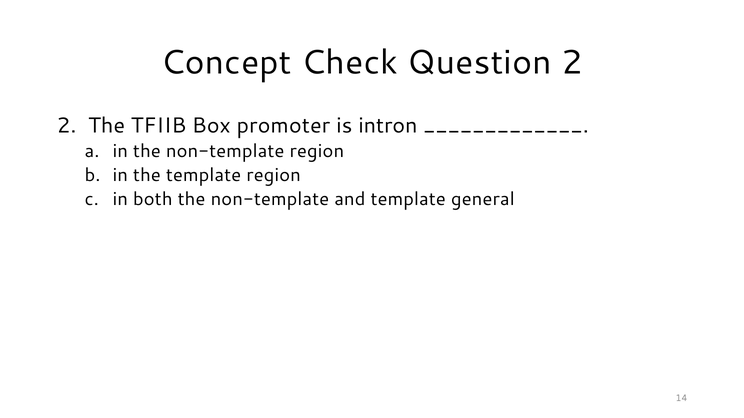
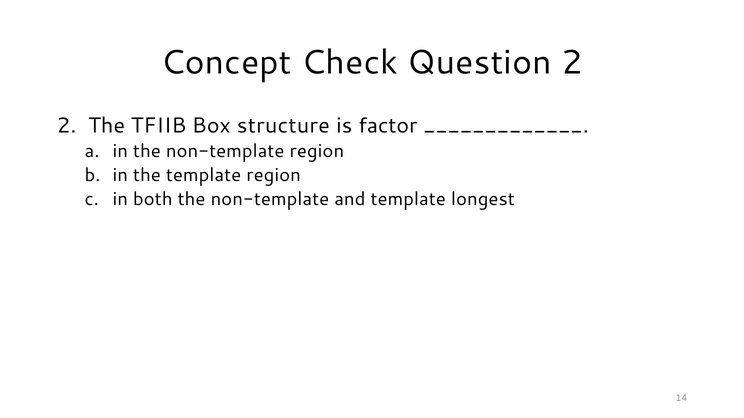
promoter: promoter -> structure
intron: intron -> factor
general: general -> longest
